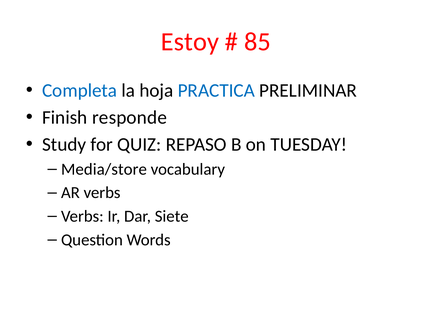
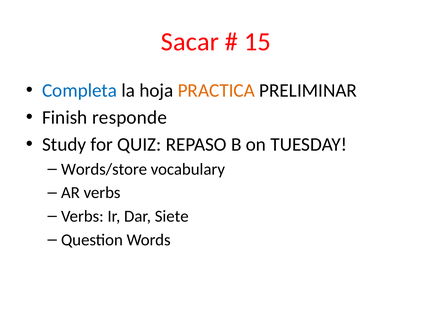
Estoy: Estoy -> Sacar
85: 85 -> 15
PRACTICA colour: blue -> orange
Media/store: Media/store -> Words/store
